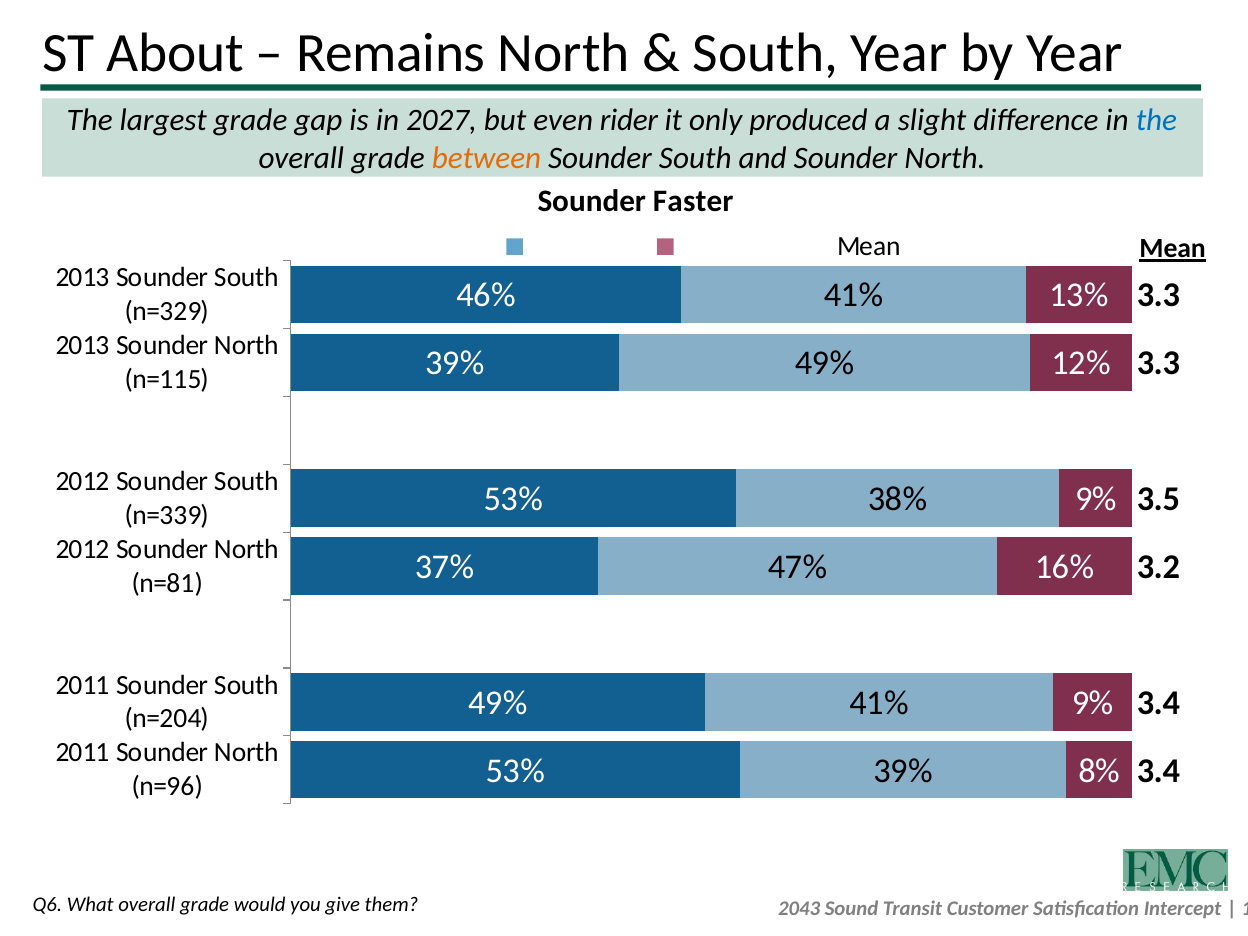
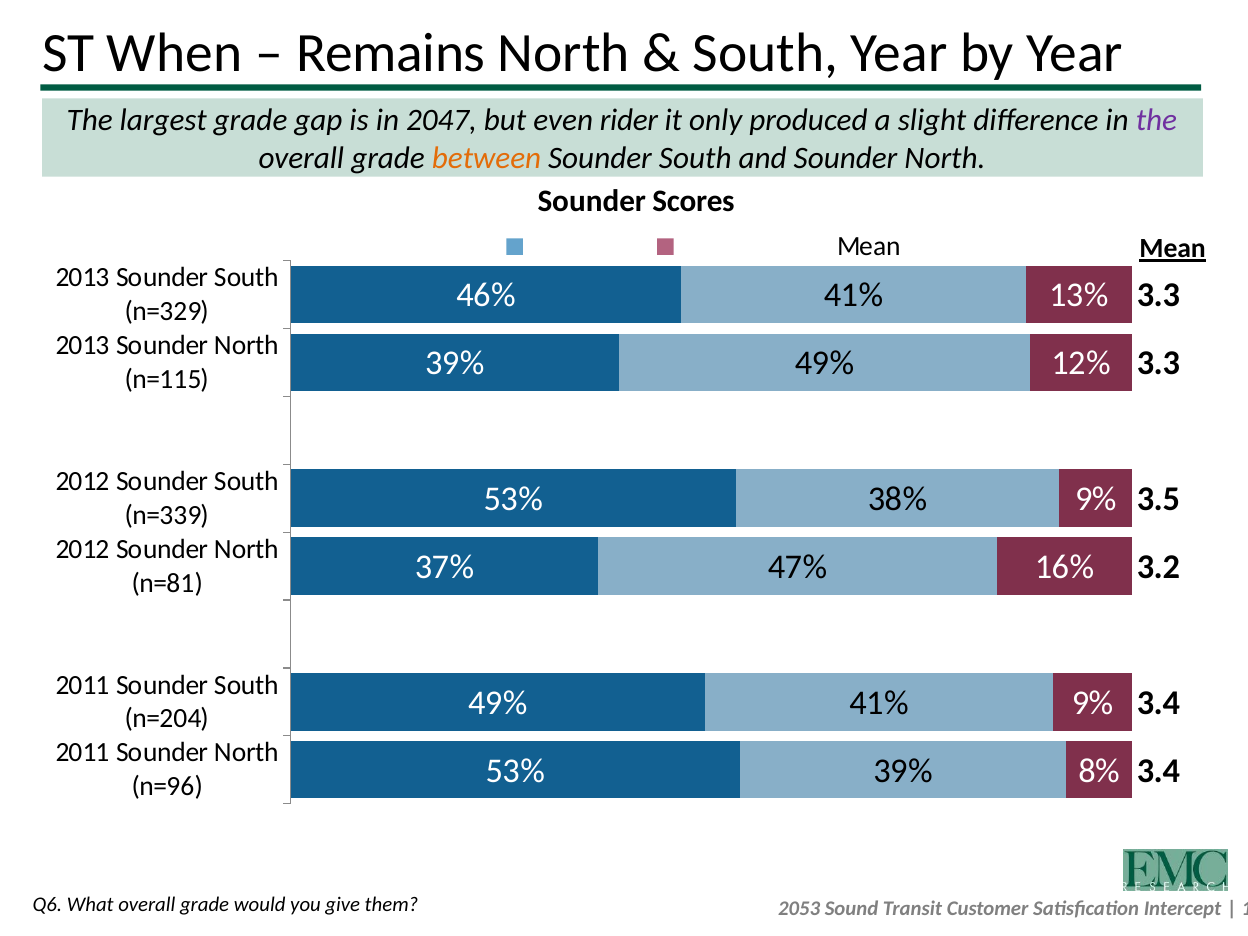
About: About -> When
2027: 2027 -> 2047
the at (1156, 121) colour: blue -> purple
Faster: Faster -> Scores
2043: 2043 -> 2053
